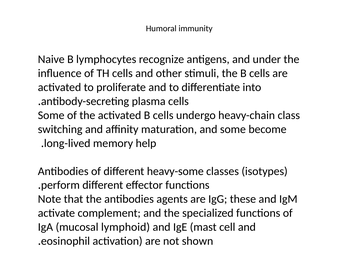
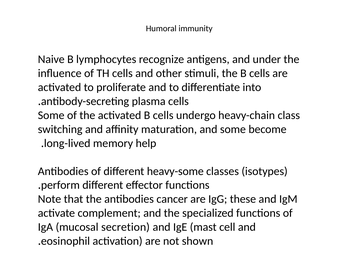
agents: agents -> cancer
lymphoid: lymphoid -> secretion
